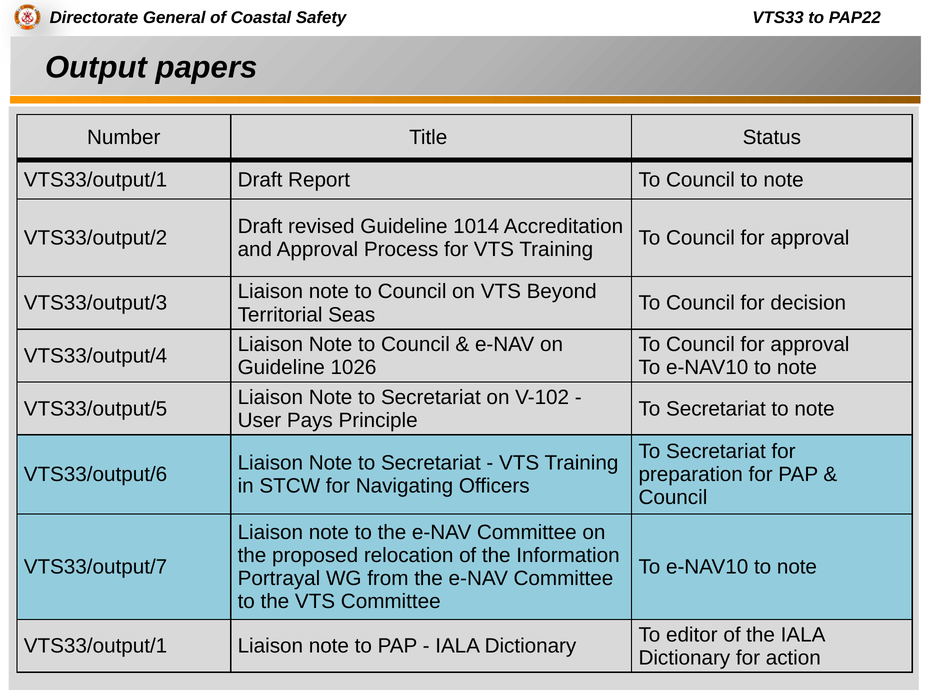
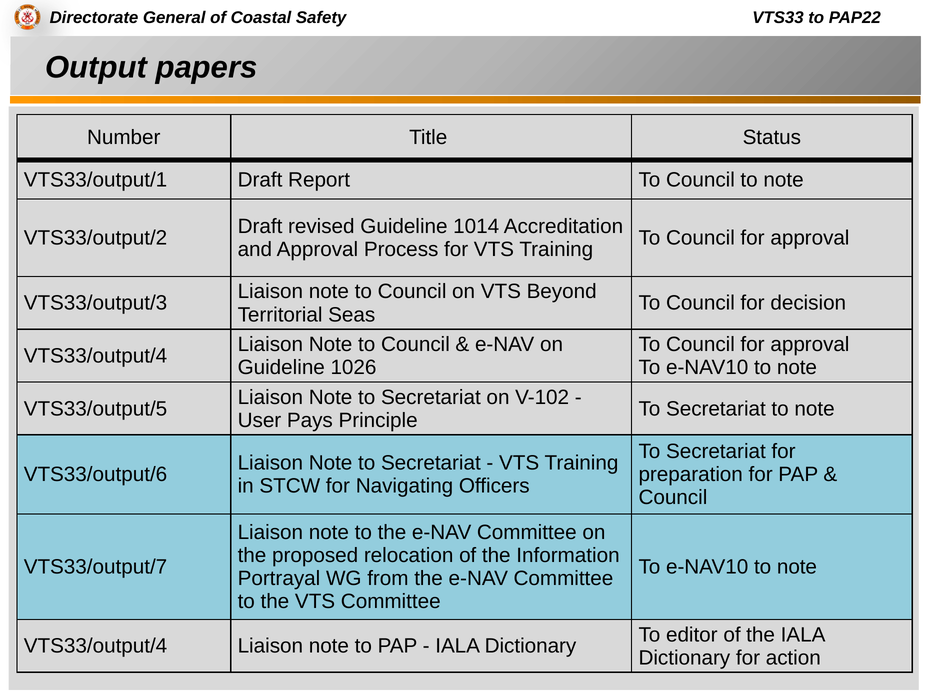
VTS33/output/1 at (96, 646): VTS33/output/1 -> VTS33/output/4
